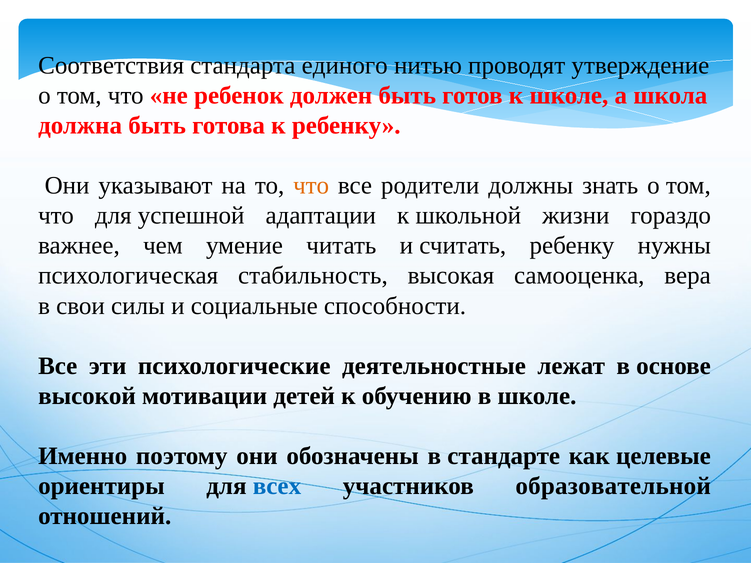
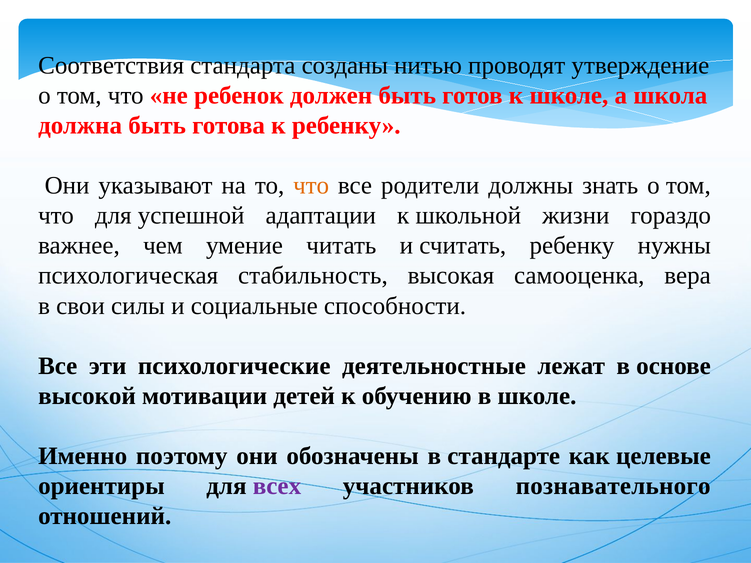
единого: единого -> созданы
всех colour: blue -> purple
образовательной: образовательной -> познавательного
